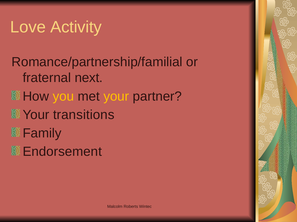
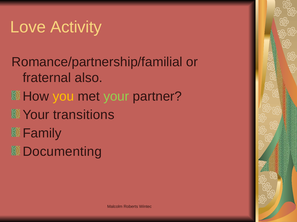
next: next -> also
your at (116, 97) colour: yellow -> light green
Endorsement: Endorsement -> Documenting
